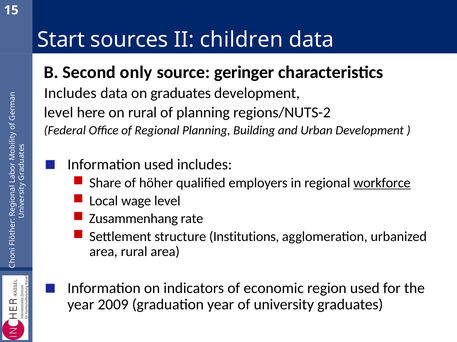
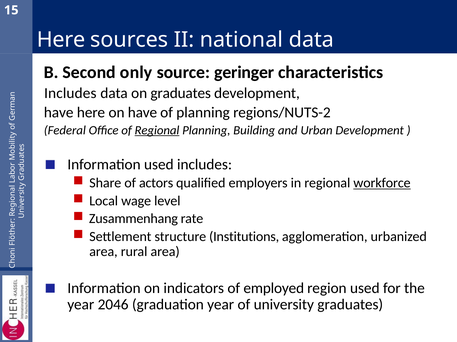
Start at (61, 40): Start -> Here
children: children -> national
level at (59, 113): level -> have
on rural: rural -> have
Regional at (157, 130) underline: none -> present
höher: höher -> actors
economic: economic -> employed
2009: 2009 -> 2046
